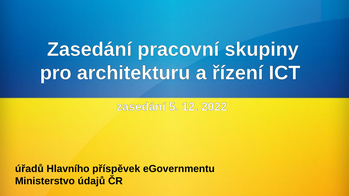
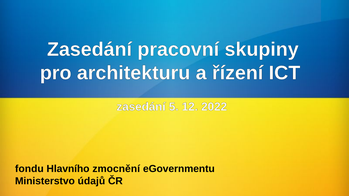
úřadů: úřadů -> fondu
příspěvek: příspěvek -> zmocnění
